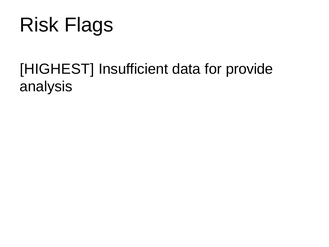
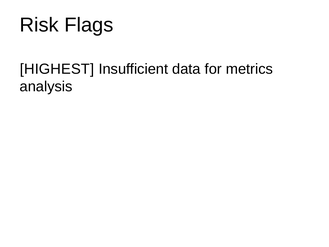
provide: provide -> metrics
